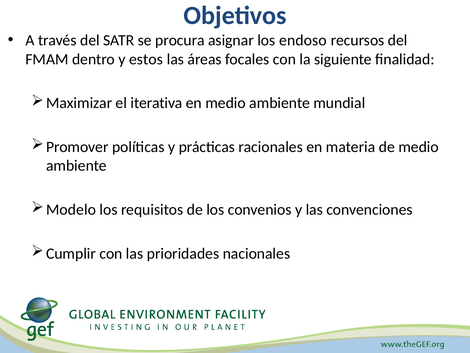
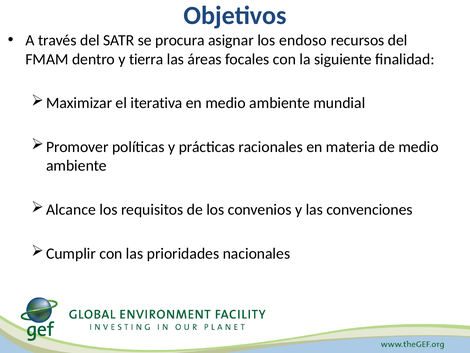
estos: estos -> tierra
Modelo: Modelo -> Alcance
